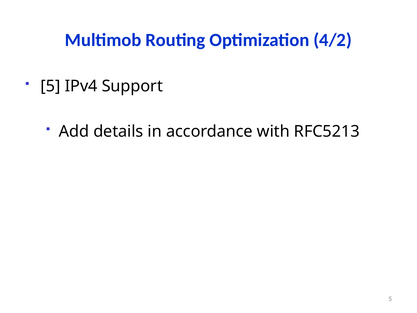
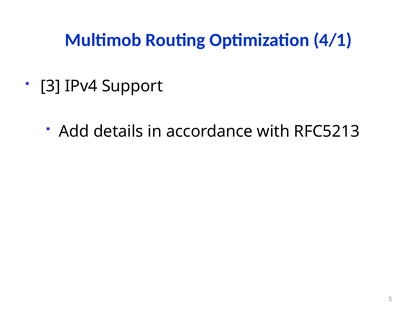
4/2: 4/2 -> 4/1
5 at (51, 86): 5 -> 3
